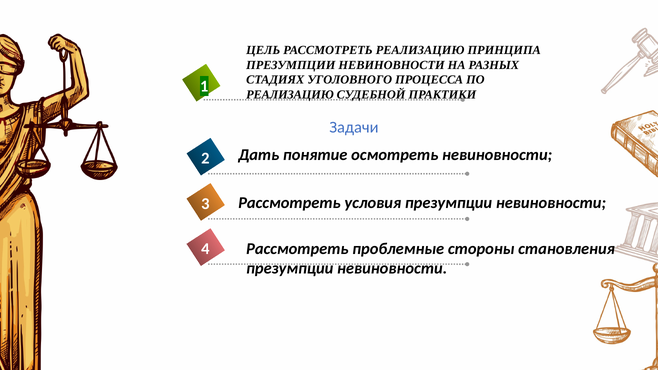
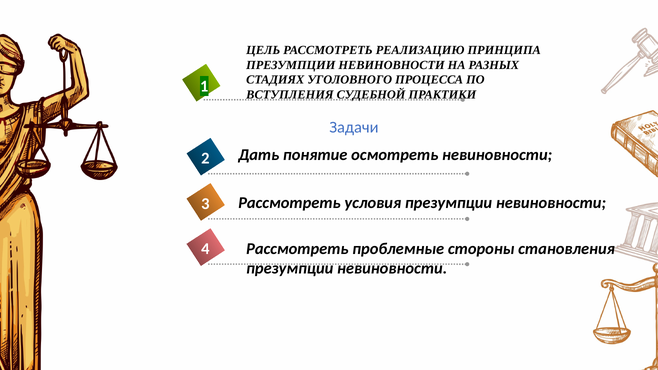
РЕАЛИЗАЦИЮ at (290, 95): РЕАЛИЗАЦИЮ -> ВСТУПЛЕНИЯ
